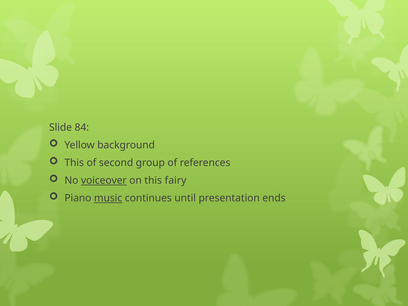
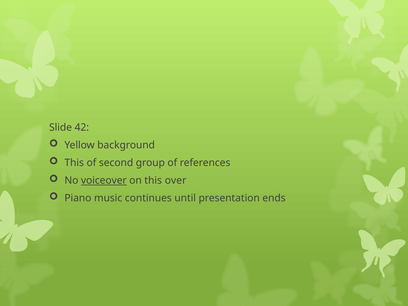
84: 84 -> 42
fairy: fairy -> over
music underline: present -> none
